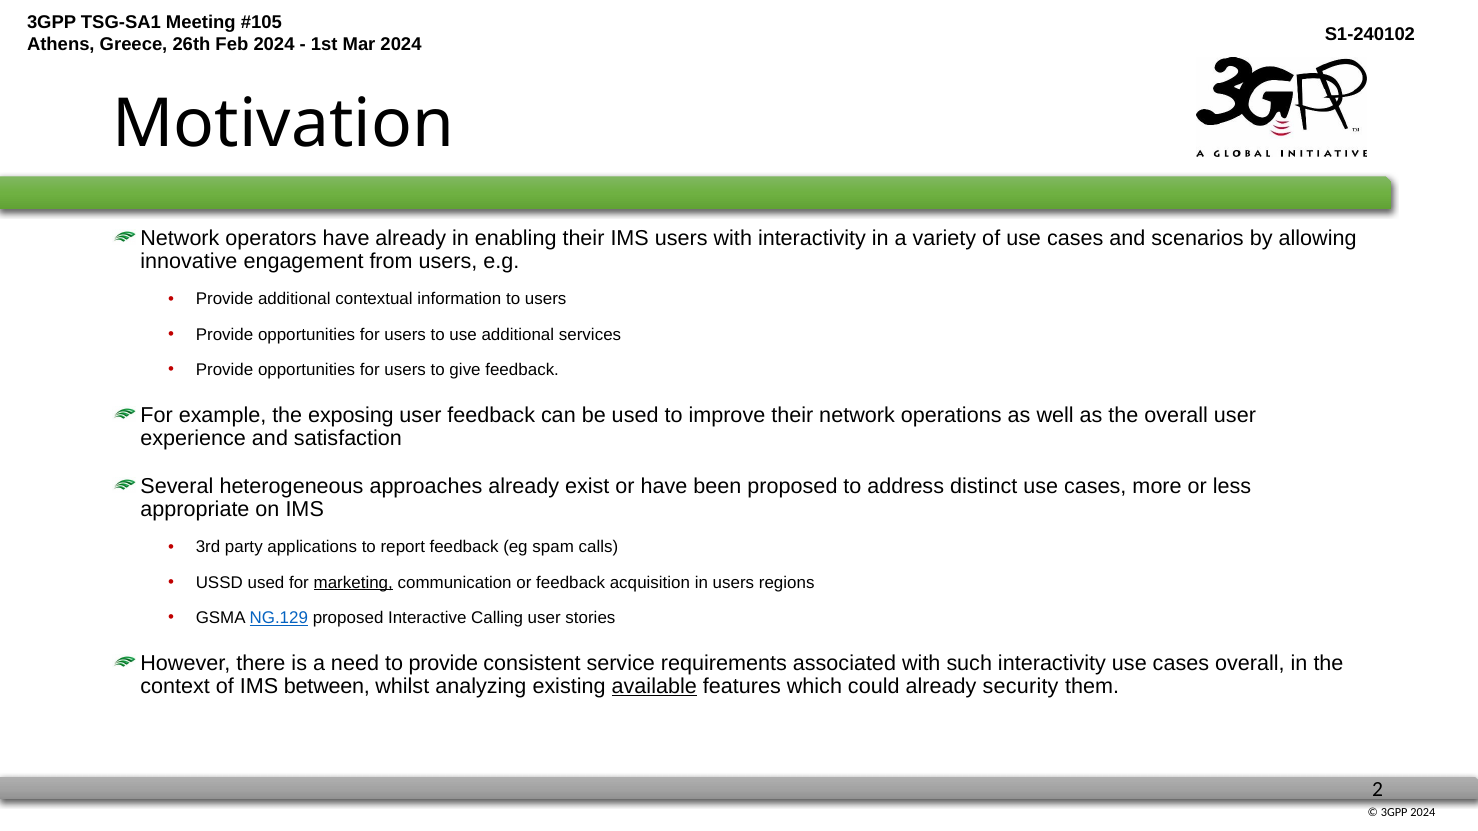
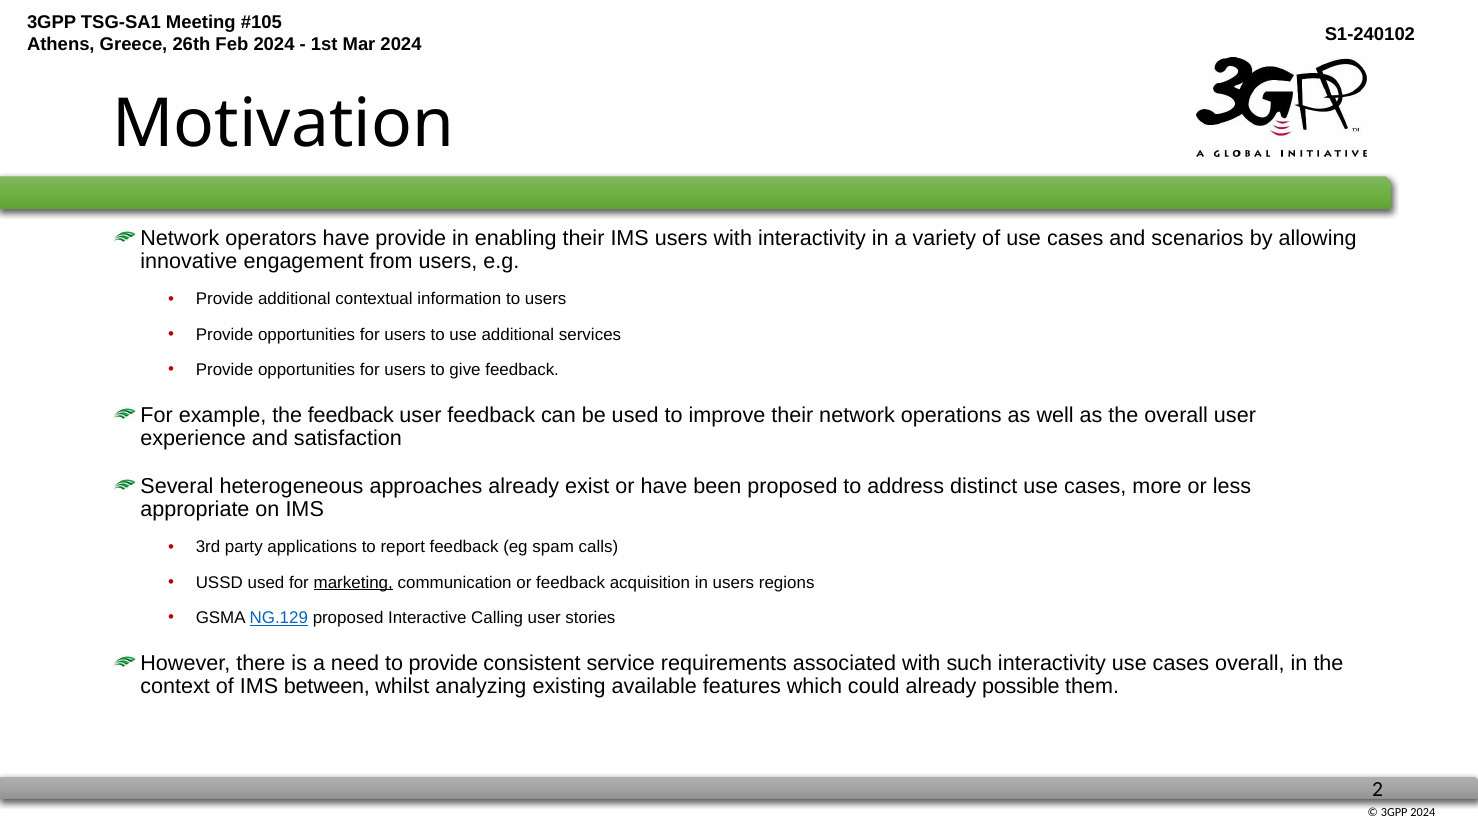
have already: already -> provide
the exposing: exposing -> feedback
available underline: present -> none
security: security -> possible
